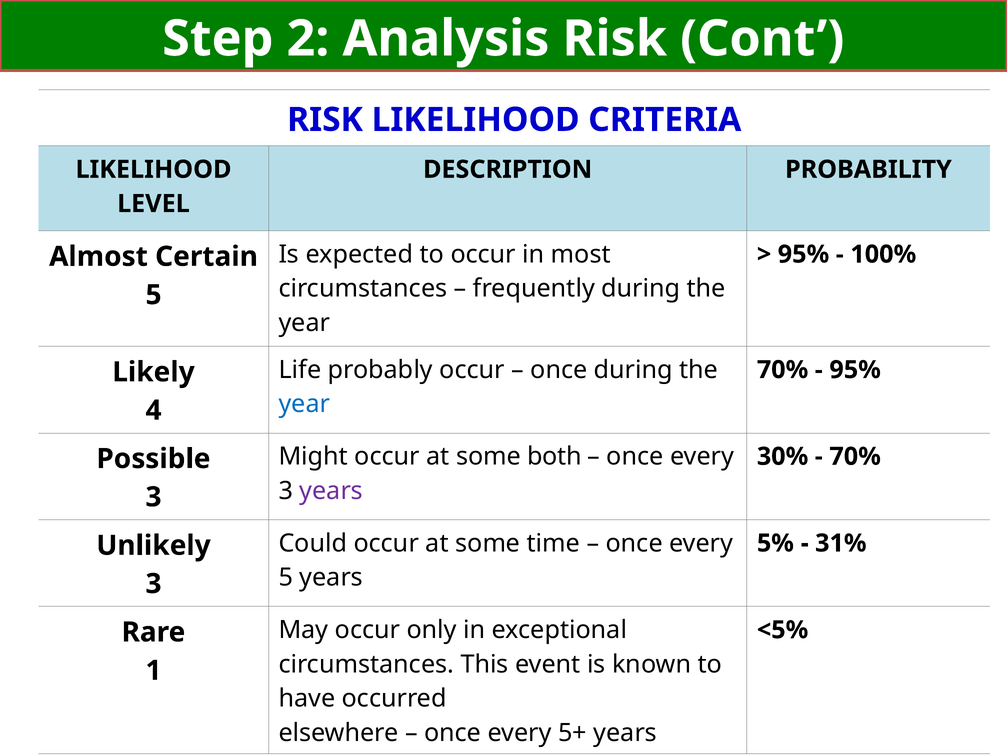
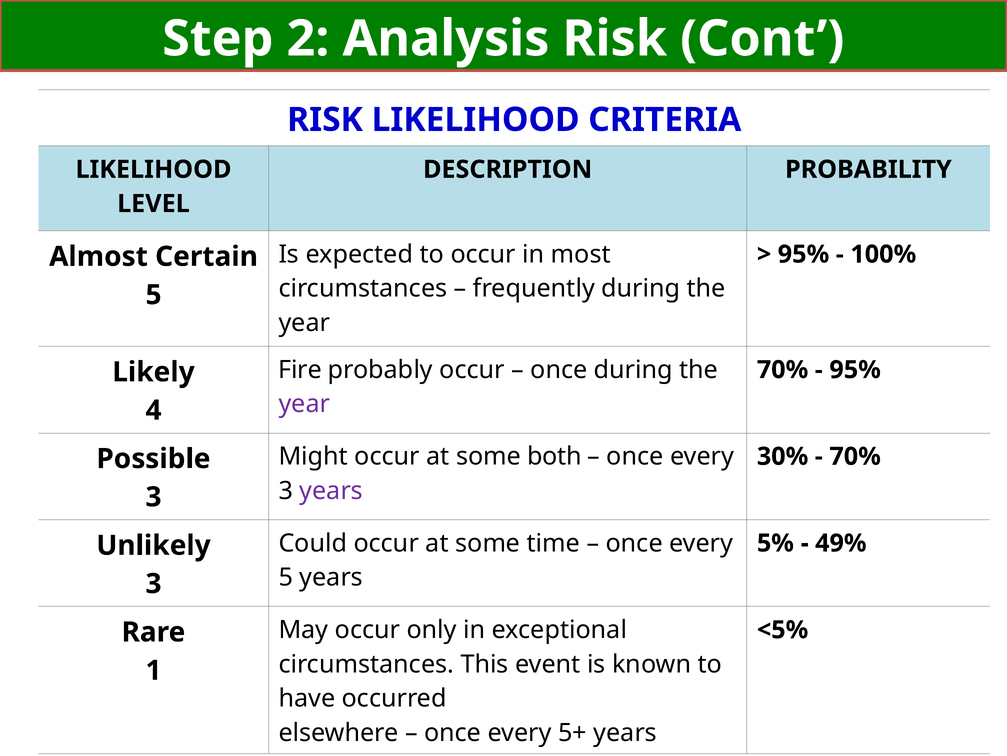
Life: Life -> Fire
year at (304, 404) colour: blue -> purple
31%: 31% -> 49%
